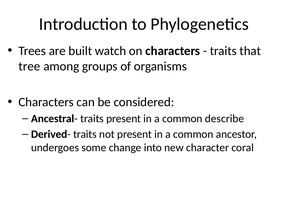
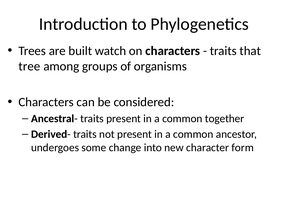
describe: describe -> together
coral: coral -> form
